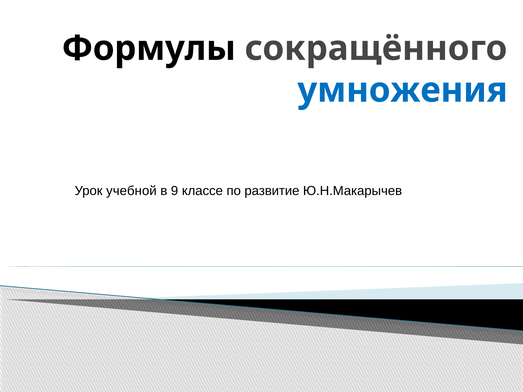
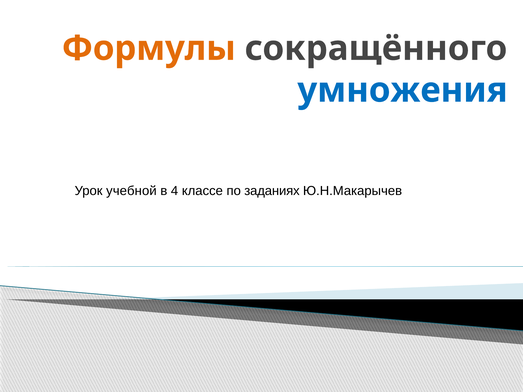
Формулы colour: black -> orange
9: 9 -> 4
развитие: развитие -> заданиях
